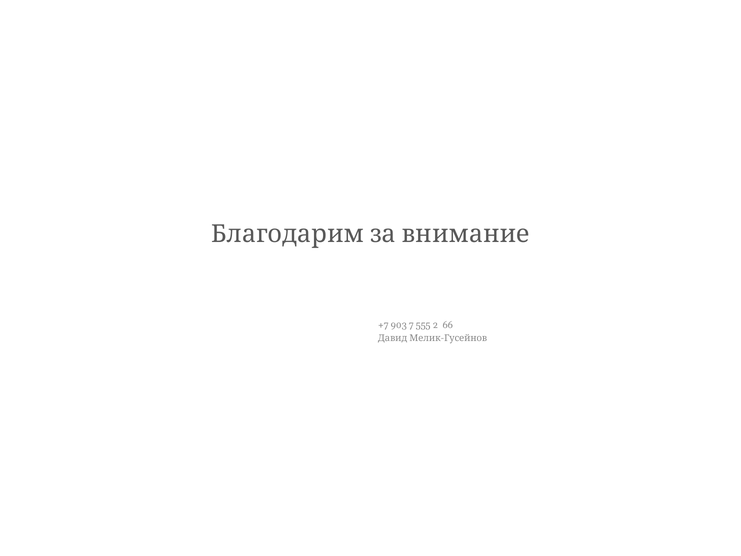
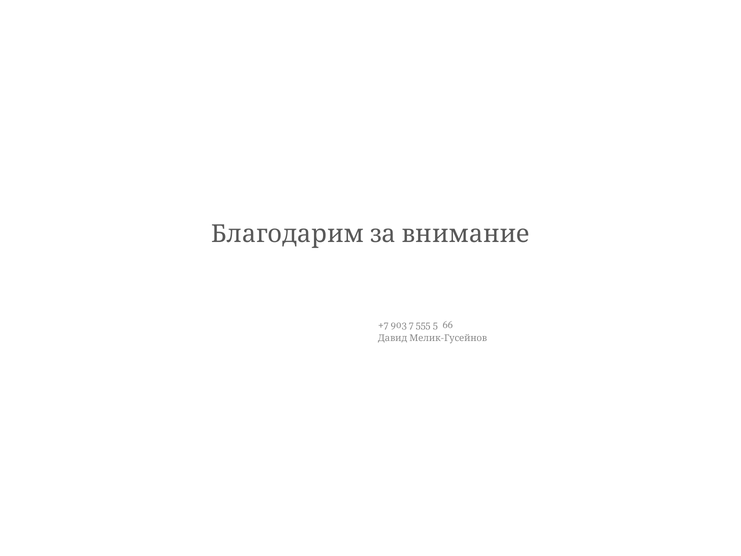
2: 2 -> 5
